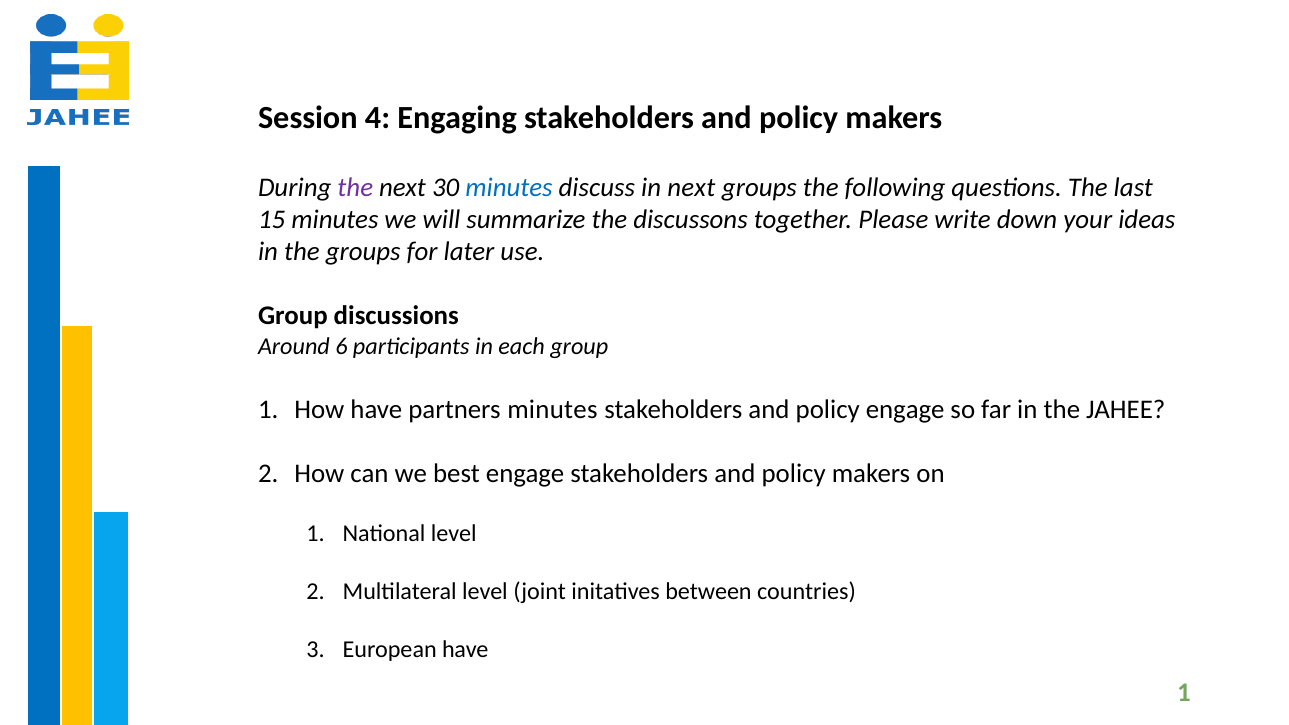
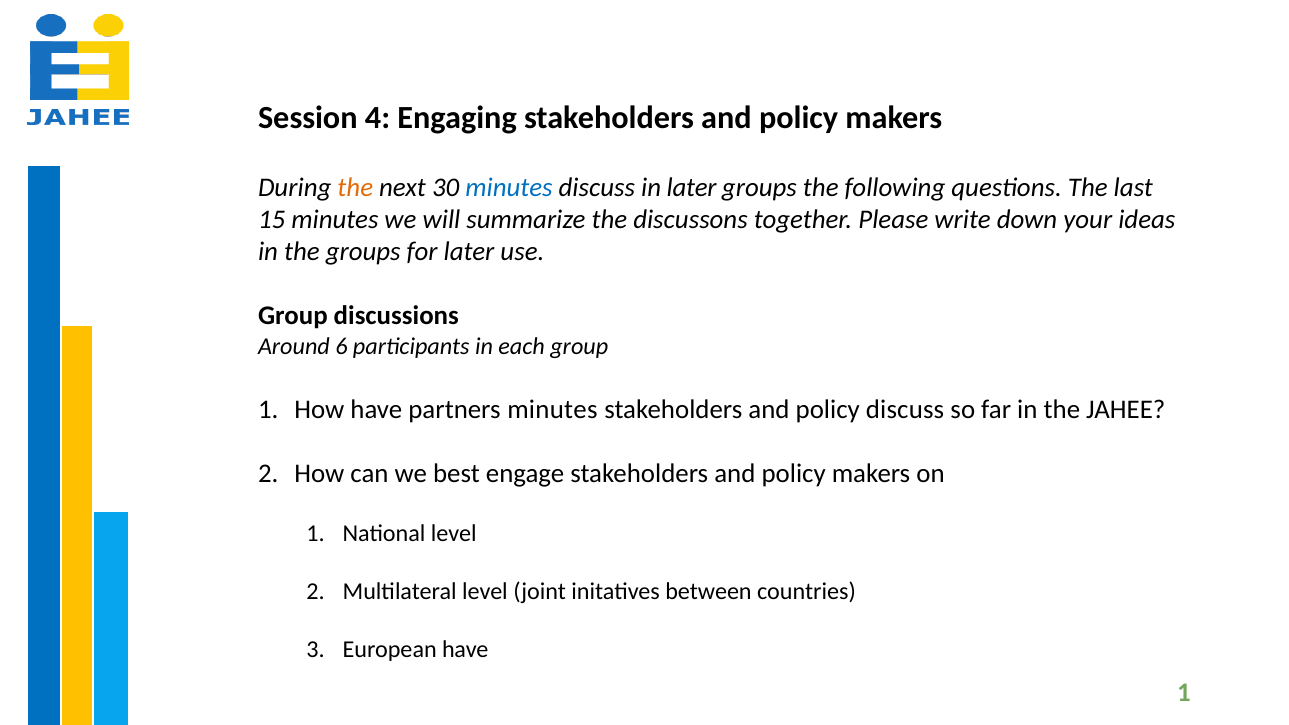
the at (355, 187) colour: purple -> orange
in next: next -> later
policy engage: engage -> discuss
